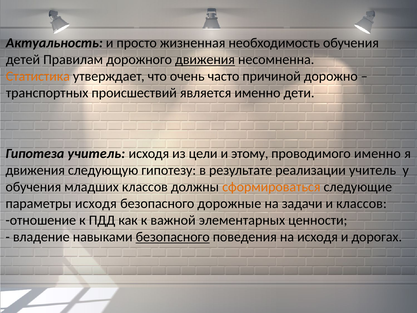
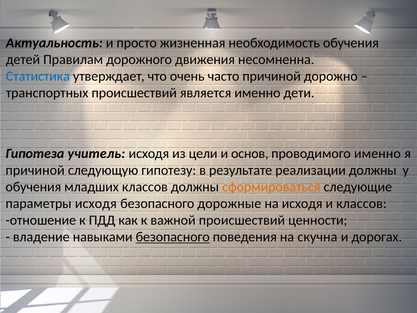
движения at (205, 60) underline: present -> none
Статистика colour: orange -> blue
этому: этому -> основ
движения at (35, 170): движения -> причиной
реализации учитель: учитель -> должны
на задачи: задачи -> исходя
важной элементарных: элементарных -> происшествий
на исходя: исходя -> скучна
